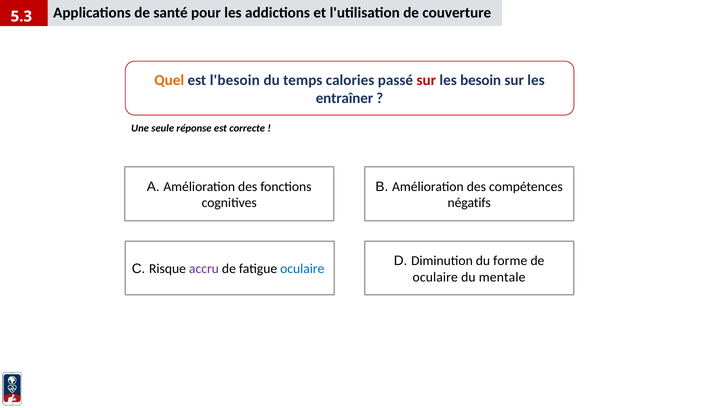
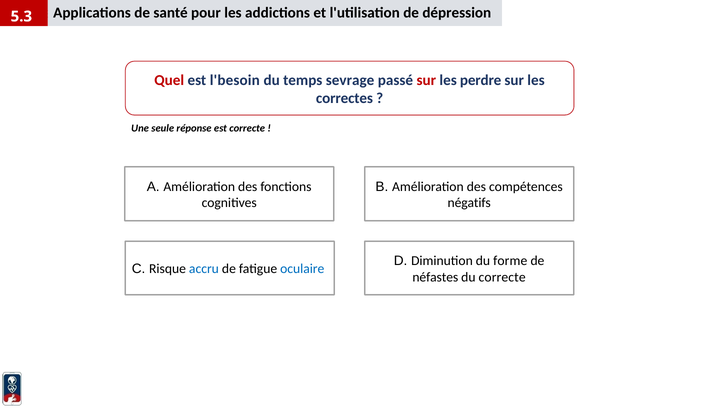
couverture: couverture -> dépression
Quel colour: orange -> red
calories: calories -> sevrage
besoin: besoin -> perdre
entraîner: entraîner -> correctes
accru colour: purple -> blue
oculaire at (435, 277): oculaire -> néfastes
du mentale: mentale -> correcte
